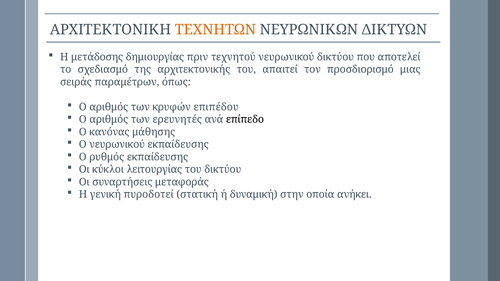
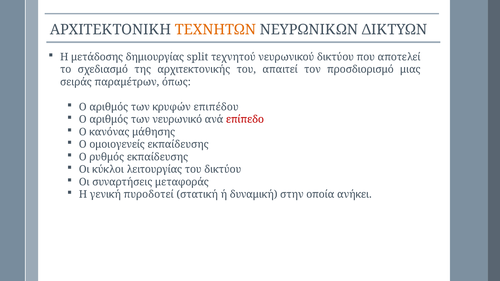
πριν: πριν -> split
ερευνητές: ερευνητές -> νευρωνικό
επίπεδο colour: black -> red
Ο νευρωνικού: νευρωνικού -> ομοιογενείς
